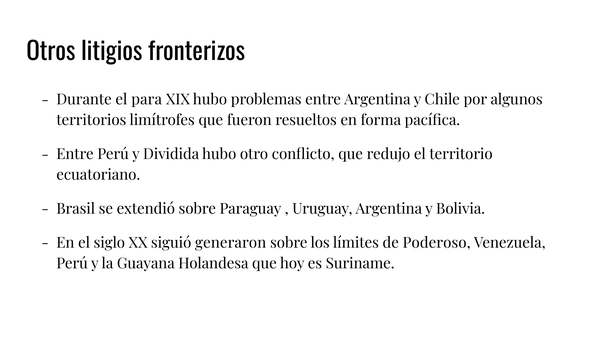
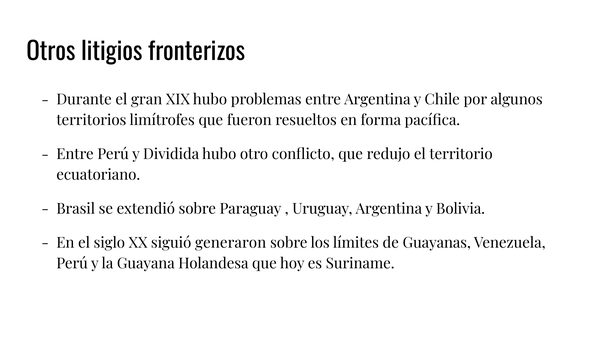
para: para -> gran
Poderoso: Poderoso -> Guayanas
